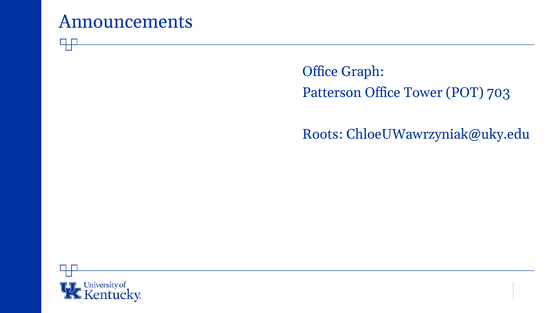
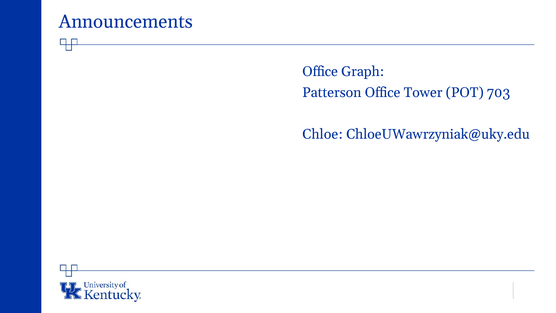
Roots: Roots -> Chloe
